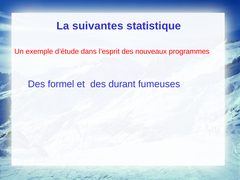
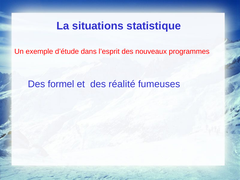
suivantes: suivantes -> situations
durant: durant -> réalité
